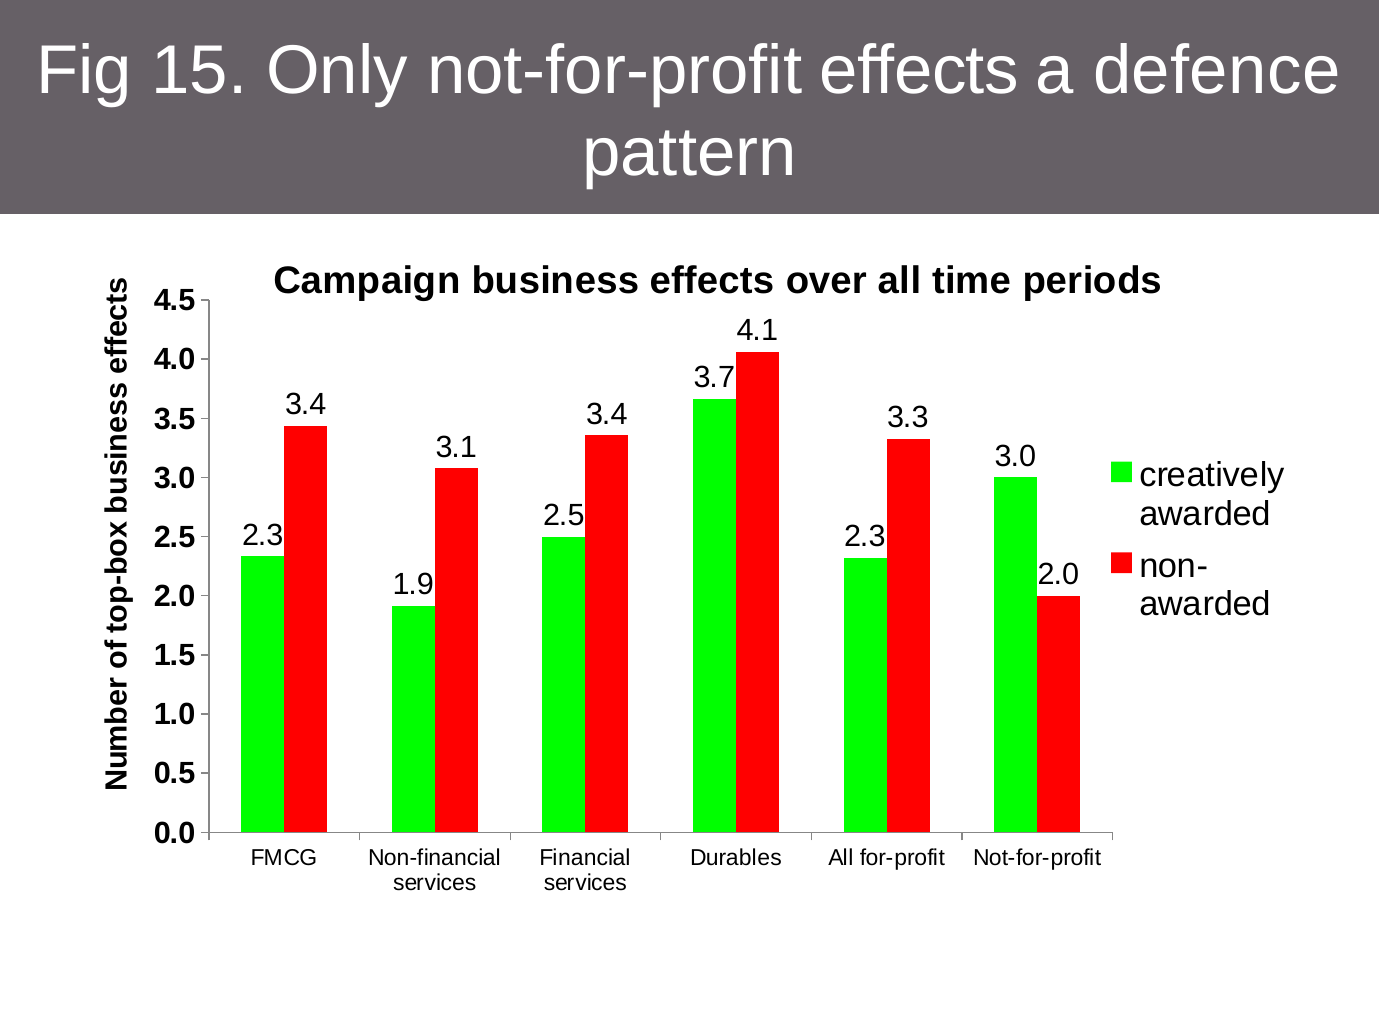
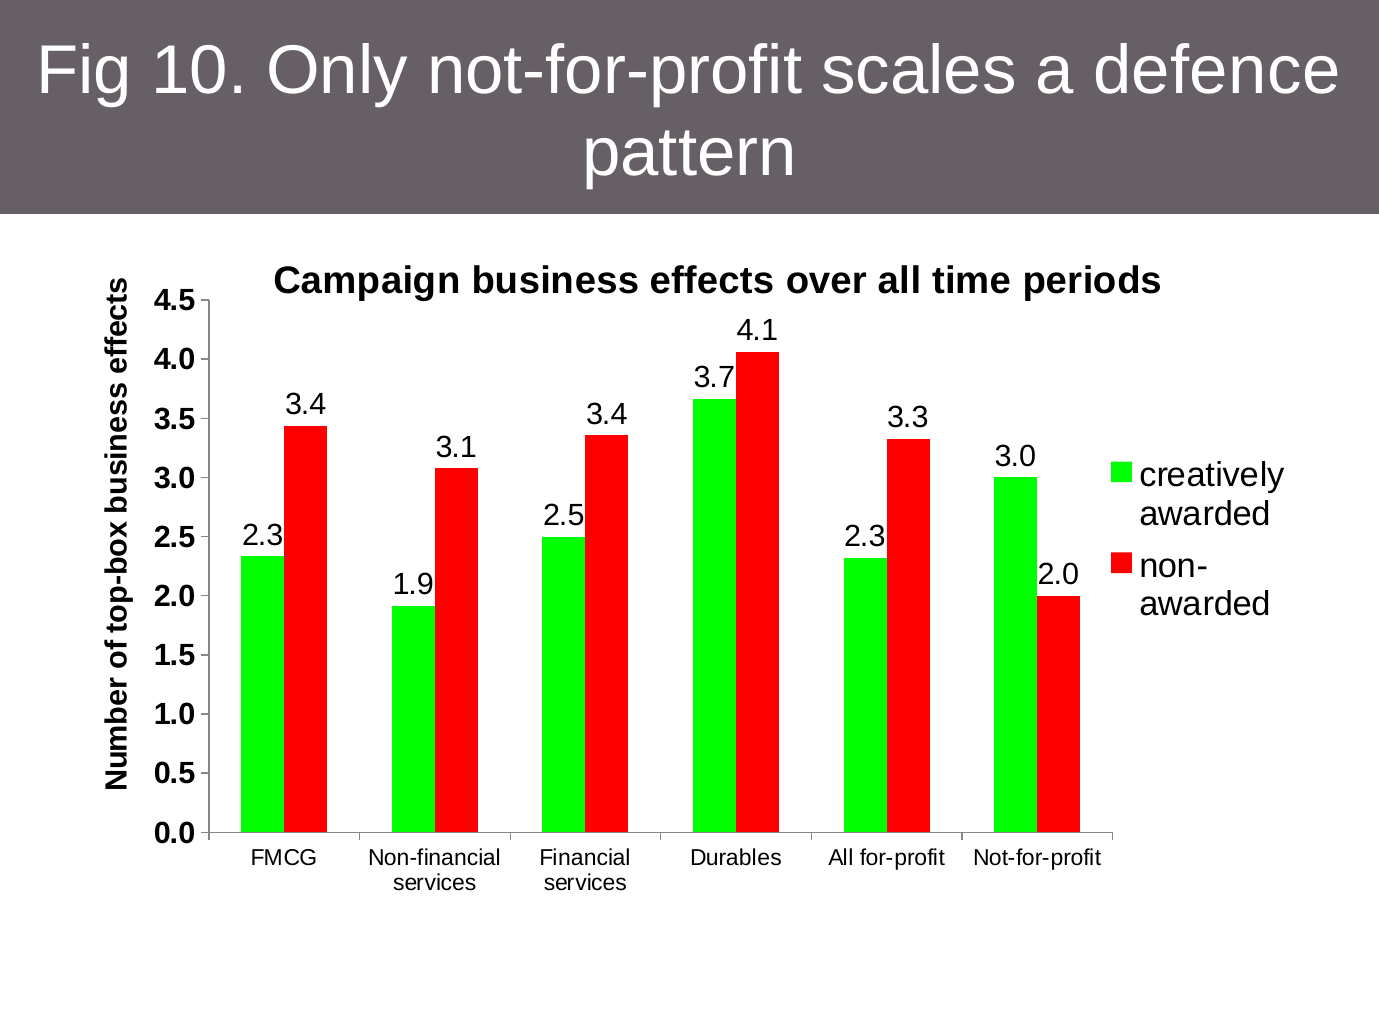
15: 15 -> 10
not-for-profit effects: effects -> scales
